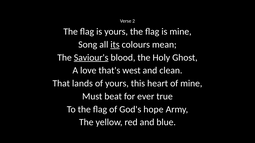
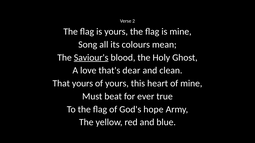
its underline: present -> none
west: west -> dear
That lands: lands -> yours
